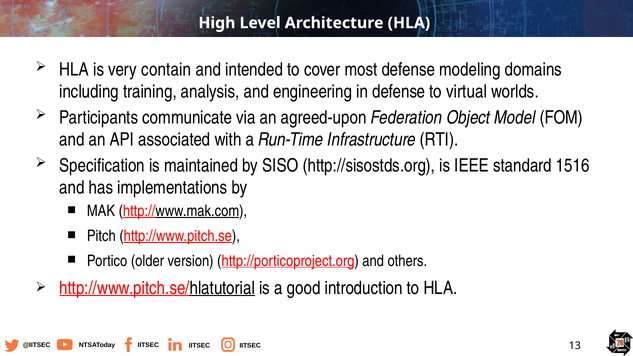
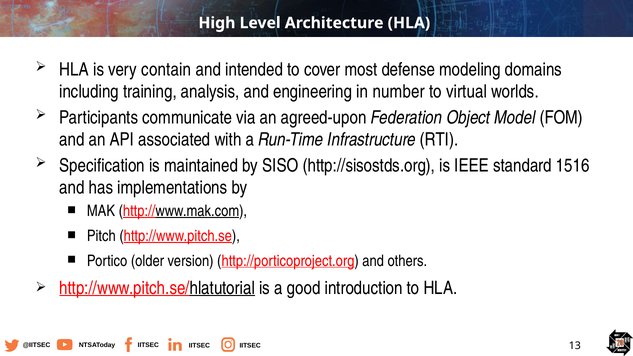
in defense: defense -> number
